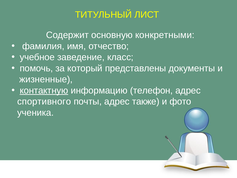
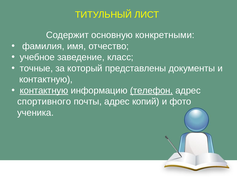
помочь: помочь -> точные
жизненные at (46, 79): жизненные -> контактную
телефон underline: none -> present
также: также -> копий
